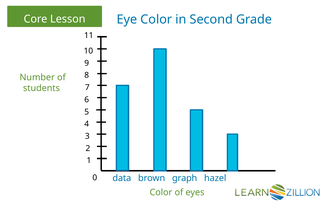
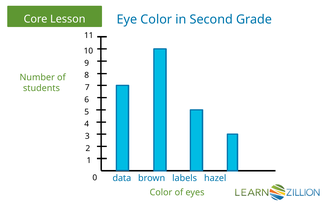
graph: graph -> labels
